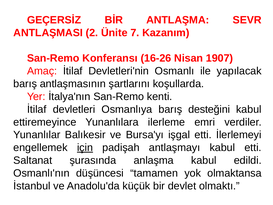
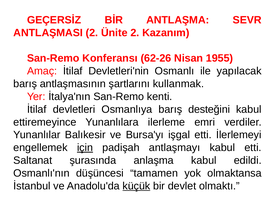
Ünite 7: 7 -> 2
16-26: 16-26 -> 62-26
1907: 1907 -> 1955
koşullarda: koşullarda -> kullanmak
küçük underline: none -> present
